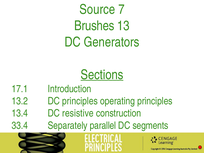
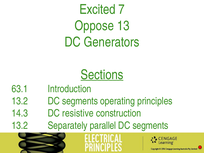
Source: Source -> Excited
Brushes: Brushes -> Oppose
17.1: 17.1 -> 63.1
13.2 DC principles: principles -> segments
13.4: 13.4 -> 14.3
33.4 at (20, 126): 33.4 -> 13.2
